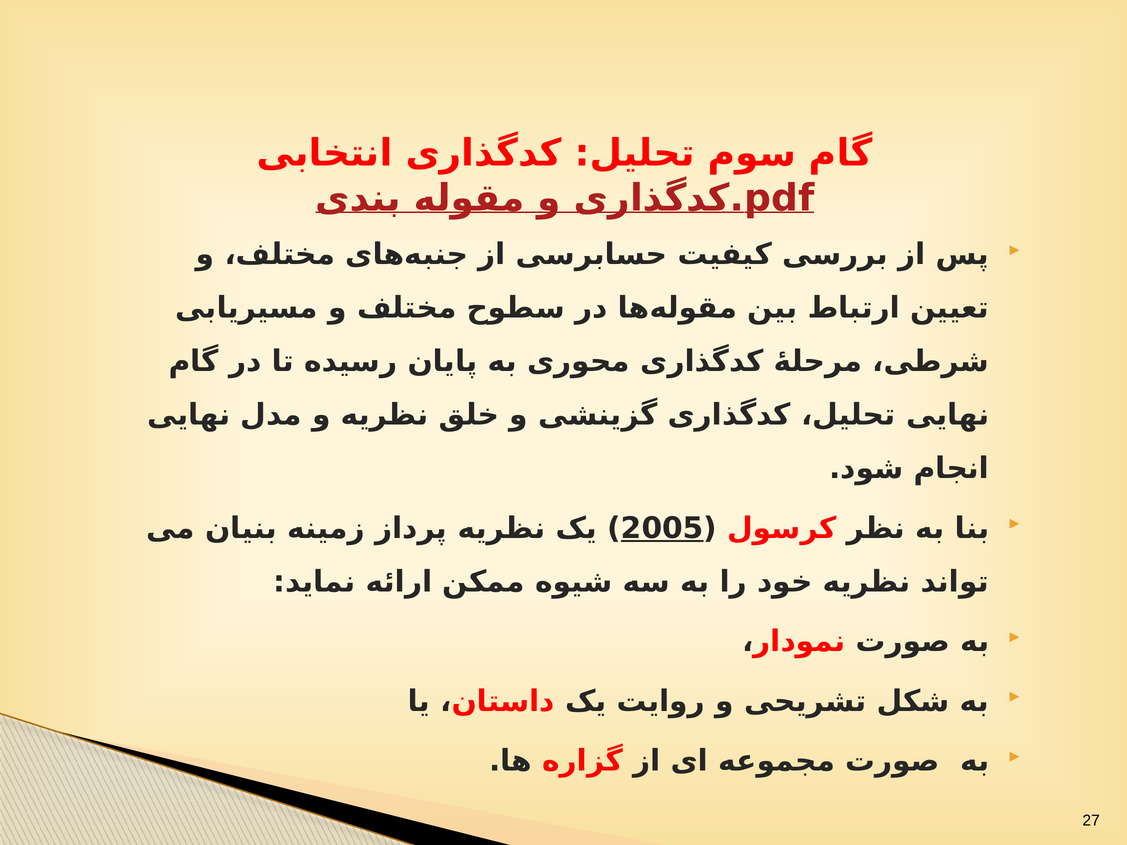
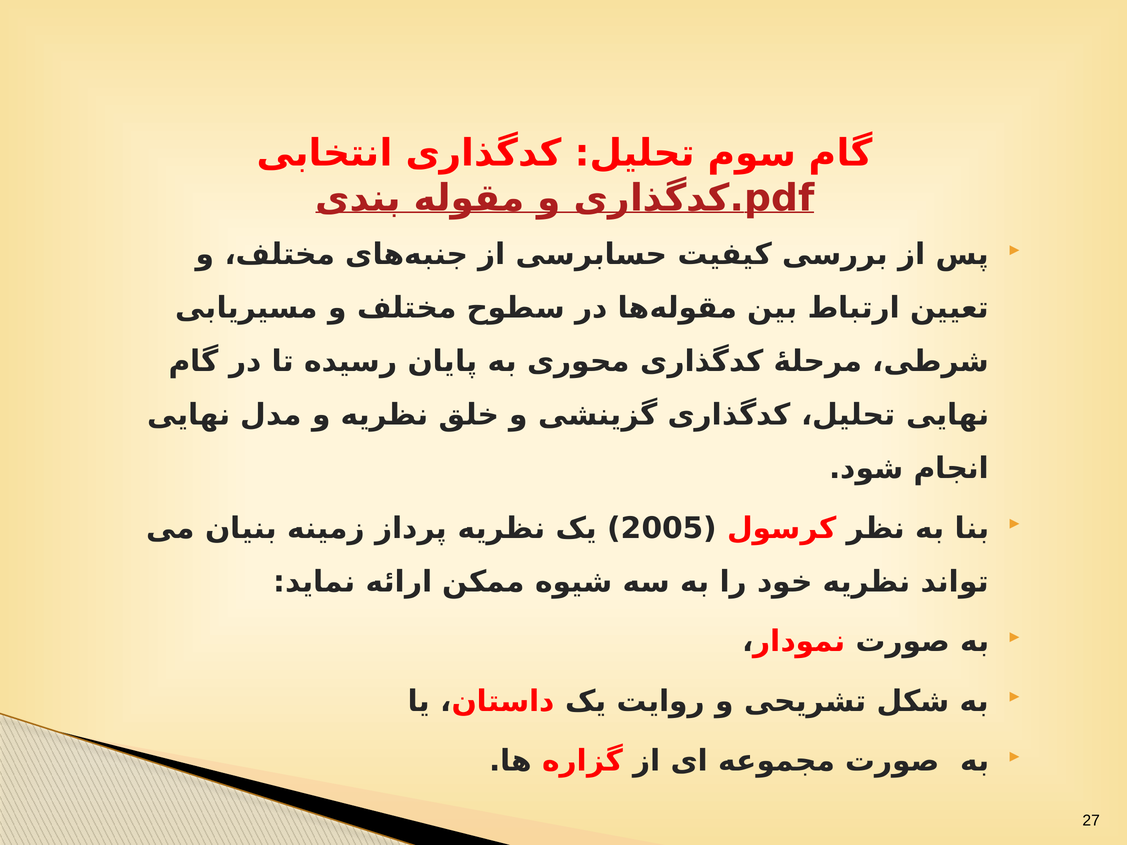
2005 underline: present -> none
